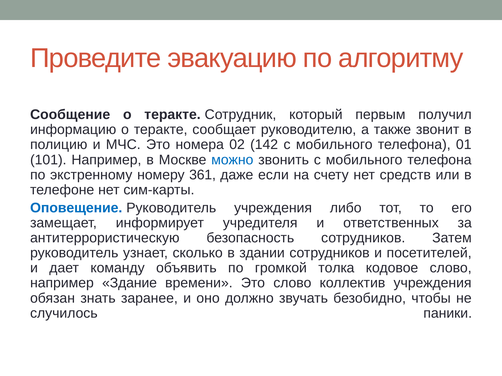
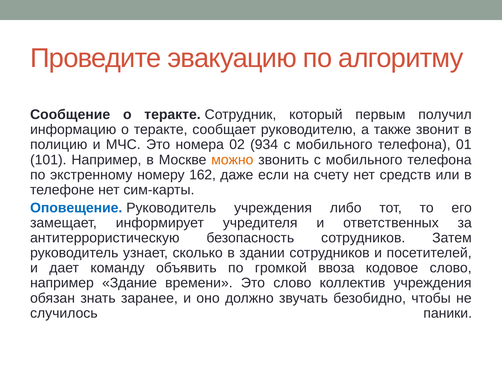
142: 142 -> 934
можно colour: blue -> orange
361: 361 -> 162
толка: толка -> ввоза
